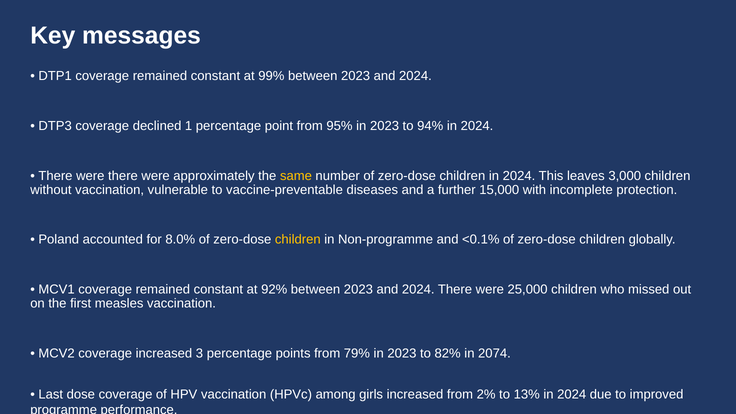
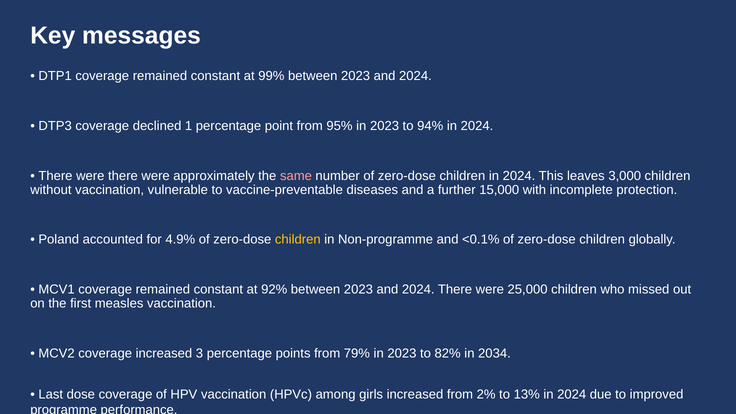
same colour: yellow -> pink
8.0%: 8.0% -> 4.9%
2074: 2074 -> 2034
